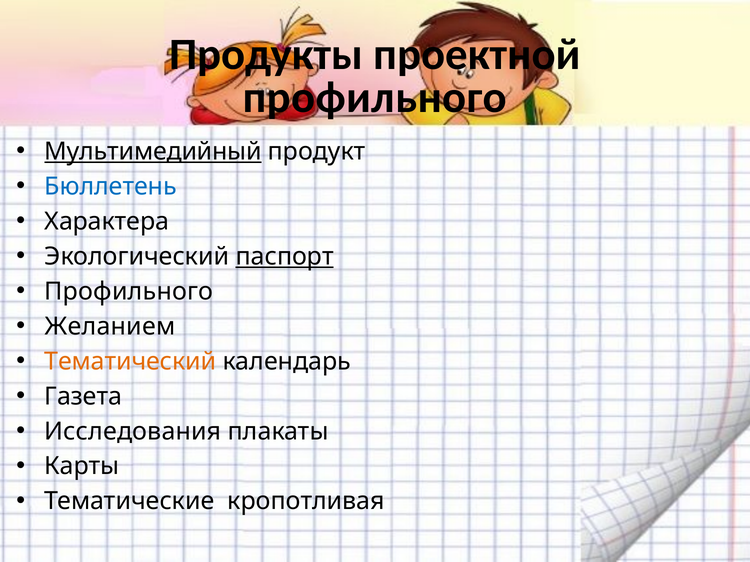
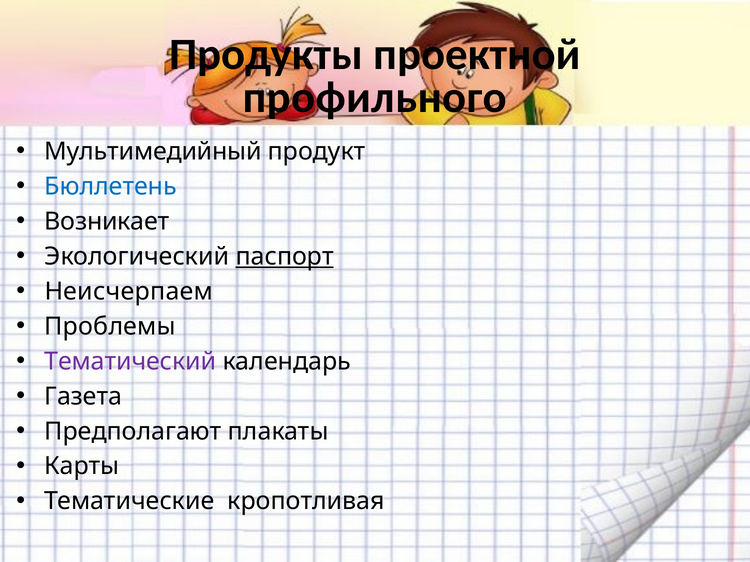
Мультимедийный underline: present -> none
Характера: Характера -> Возникает
Профильного at (129, 292): Профильного -> Неисчерпаем
Желанием: Желанием -> Проблемы
Тематический colour: orange -> purple
Исследования: Исследования -> Предполагают
